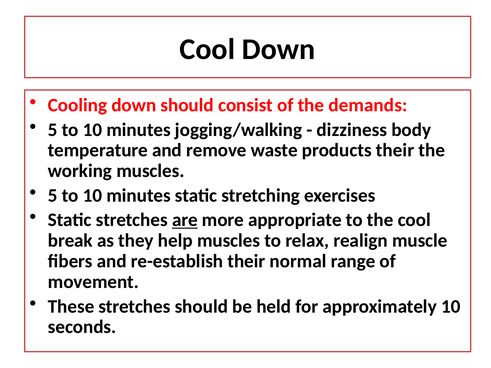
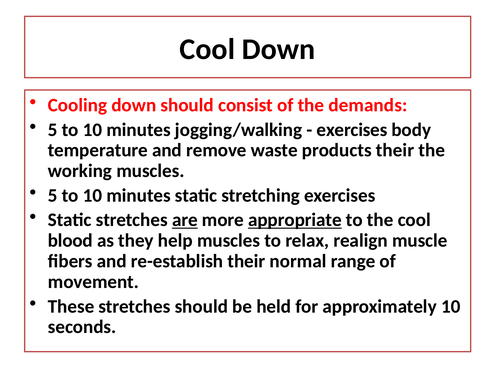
dizziness at (352, 130): dizziness -> exercises
appropriate underline: none -> present
break: break -> blood
